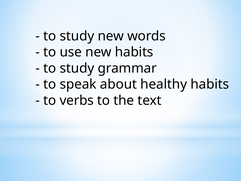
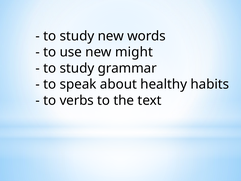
new habits: habits -> might
